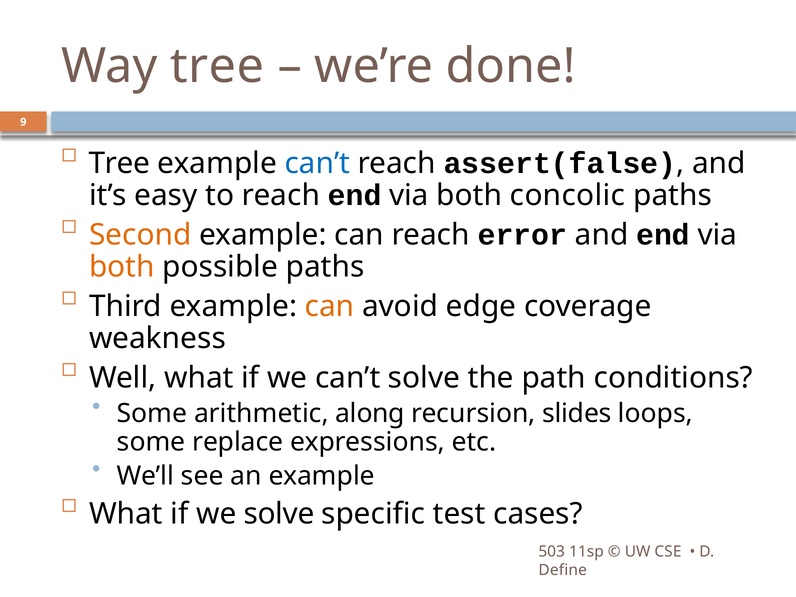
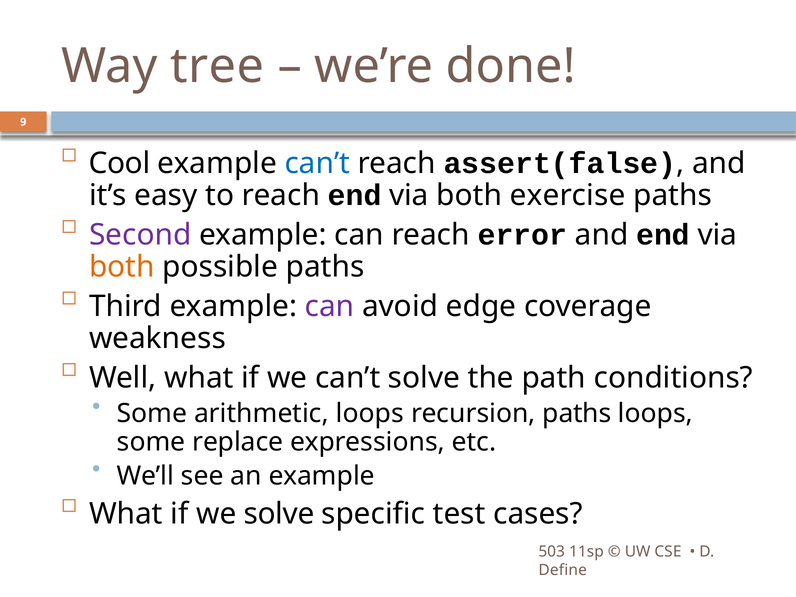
Tree at (119, 163): Tree -> Cool
concolic: concolic -> exercise
Second colour: orange -> purple
can at (330, 306) colour: orange -> purple
arithmetic along: along -> loops
recursion slides: slides -> paths
